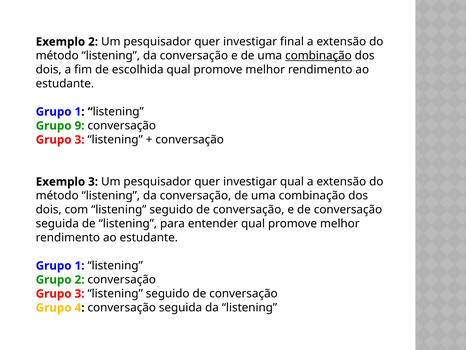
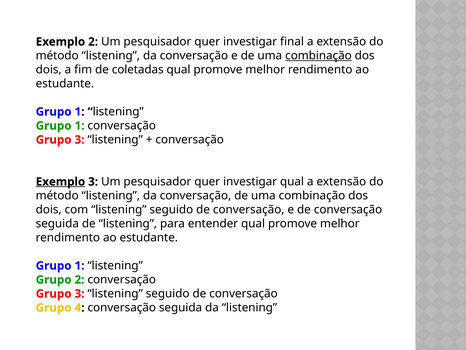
escolhida: escolhida -> coletadas
9 at (80, 126): 9 -> 1
Exemplo at (60, 182) underline: none -> present
